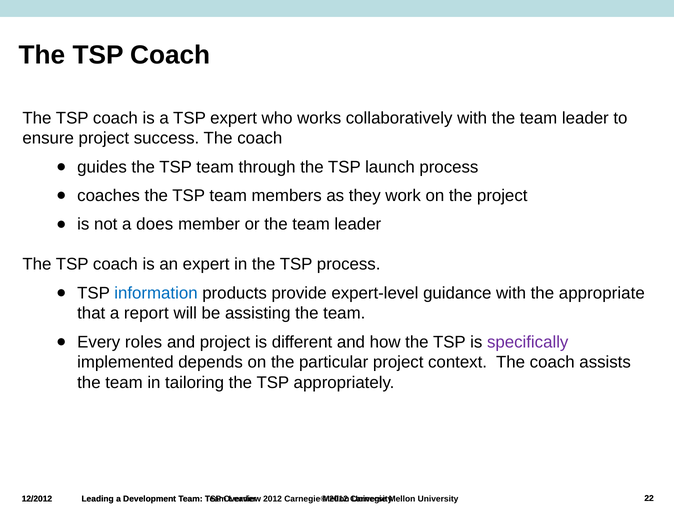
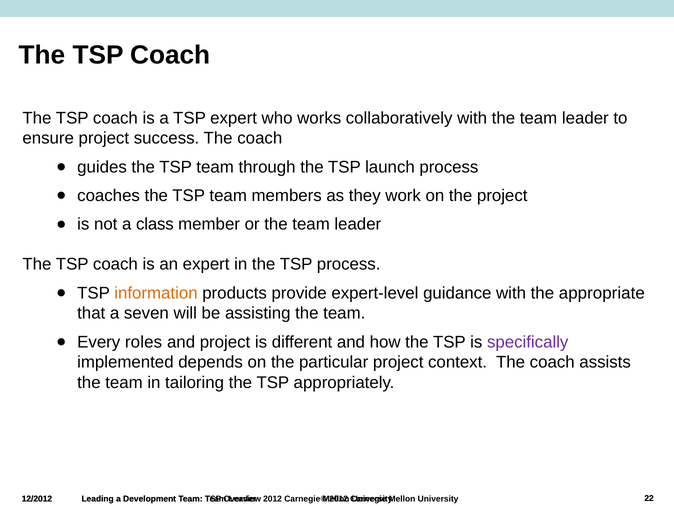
does: does -> class
information colour: blue -> orange
report: report -> seven
